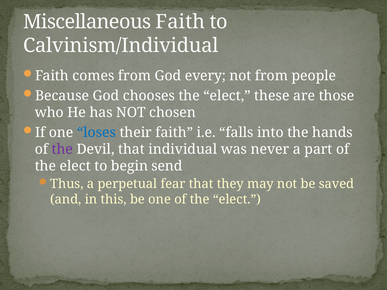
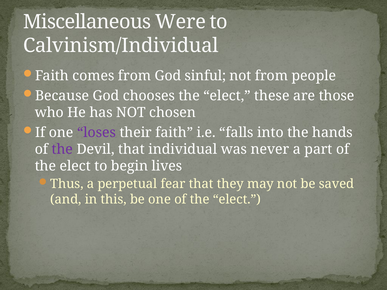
Miscellaneous Faith: Faith -> Were
every: every -> sinful
loses colour: blue -> purple
send: send -> lives
